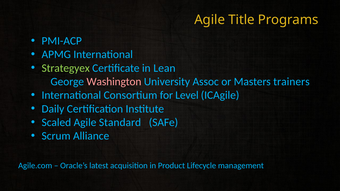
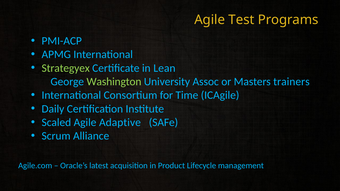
Title: Title -> Test
Washington colour: pink -> light green
Level: Level -> Time
Standard: Standard -> Adaptive
